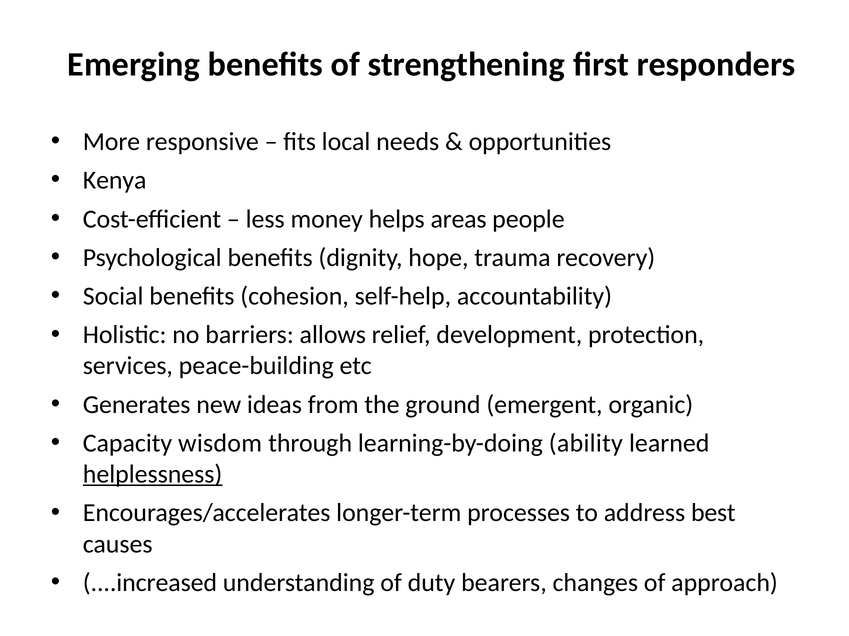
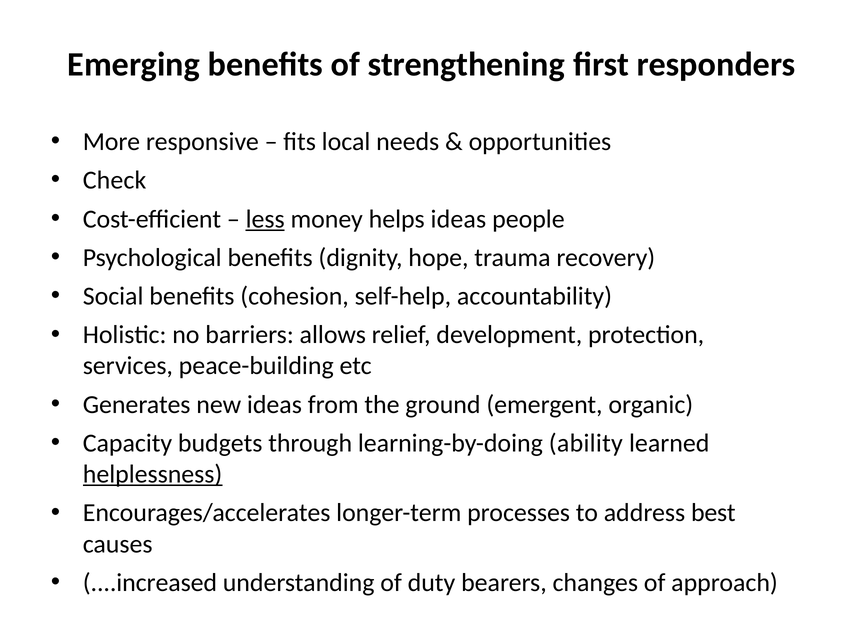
Kenya: Kenya -> Check
less underline: none -> present
helps areas: areas -> ideas
wisdom: wisdom -> budgets
